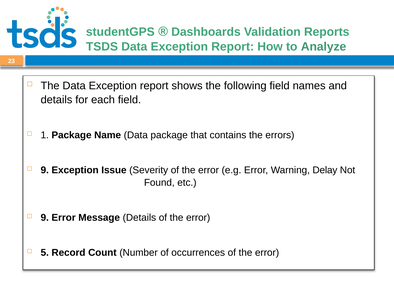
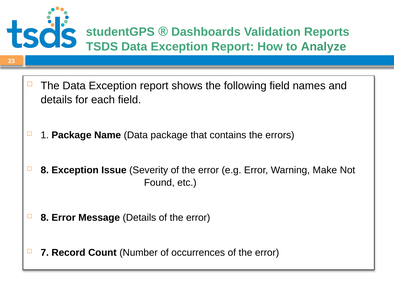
9 at (45, 170): 9 -> 8
Delay: Delay -> Make
9 at (45, 217): 9 -> 8
5: 5 -> 7
